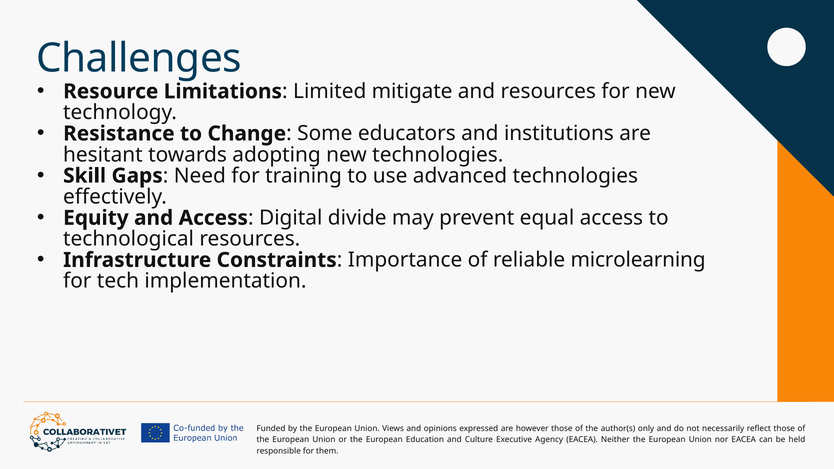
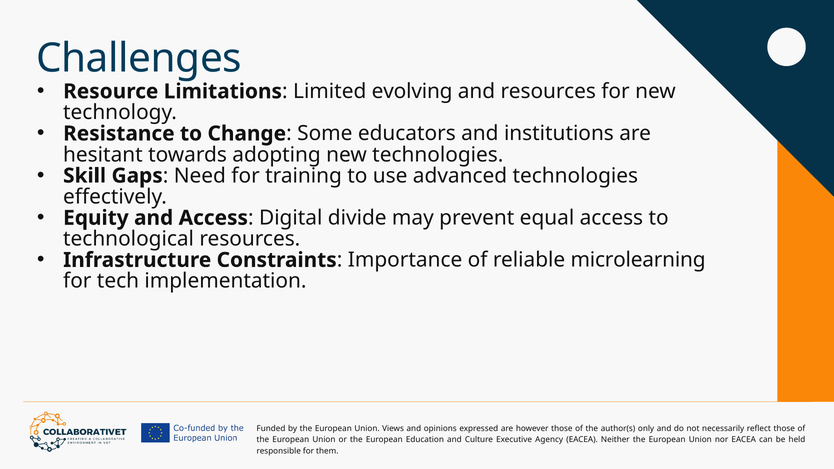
mitigate: mitigate -> evolving
